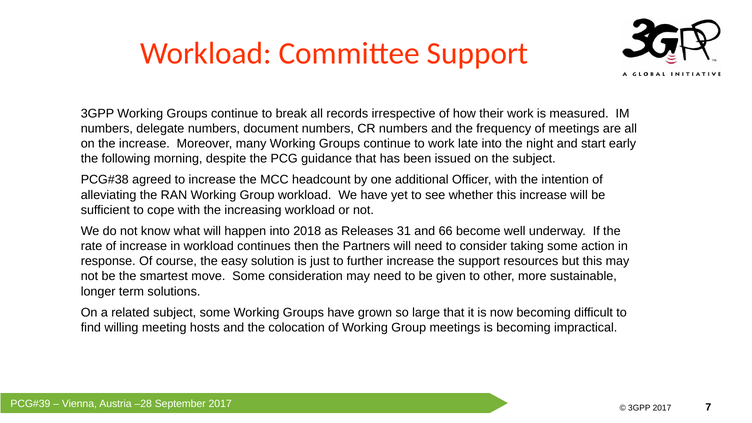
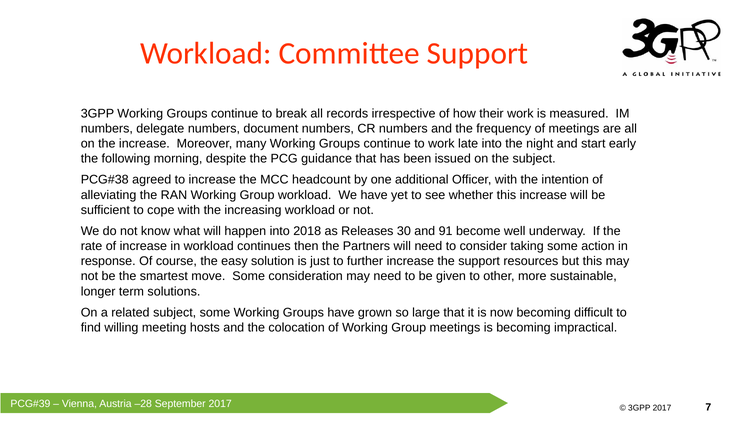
31: 31 -> 30
66: 66 -> 91
